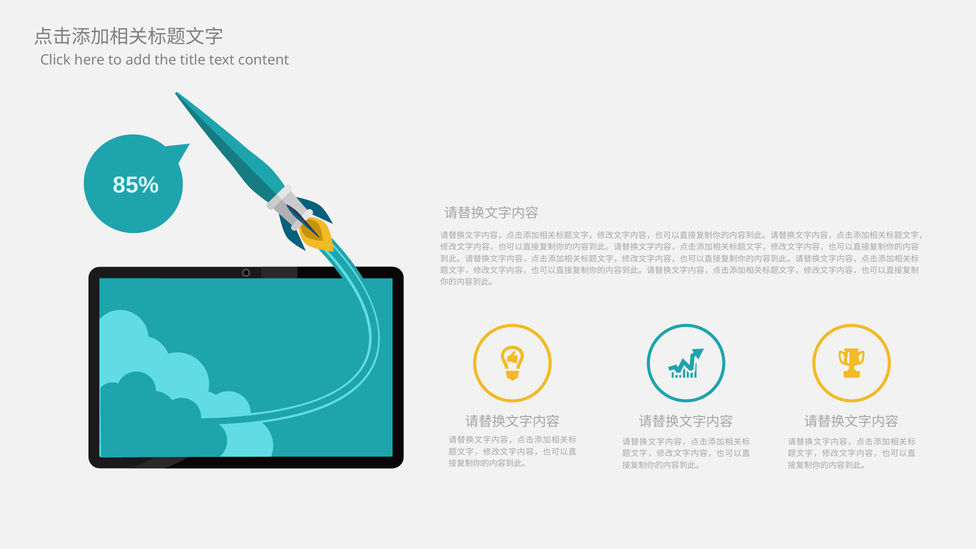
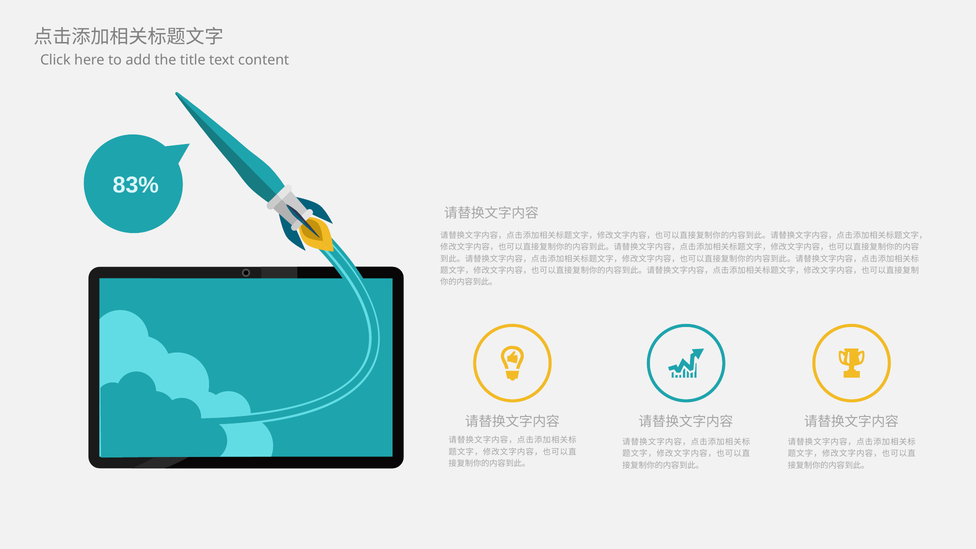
85%: 85% -> 83%
